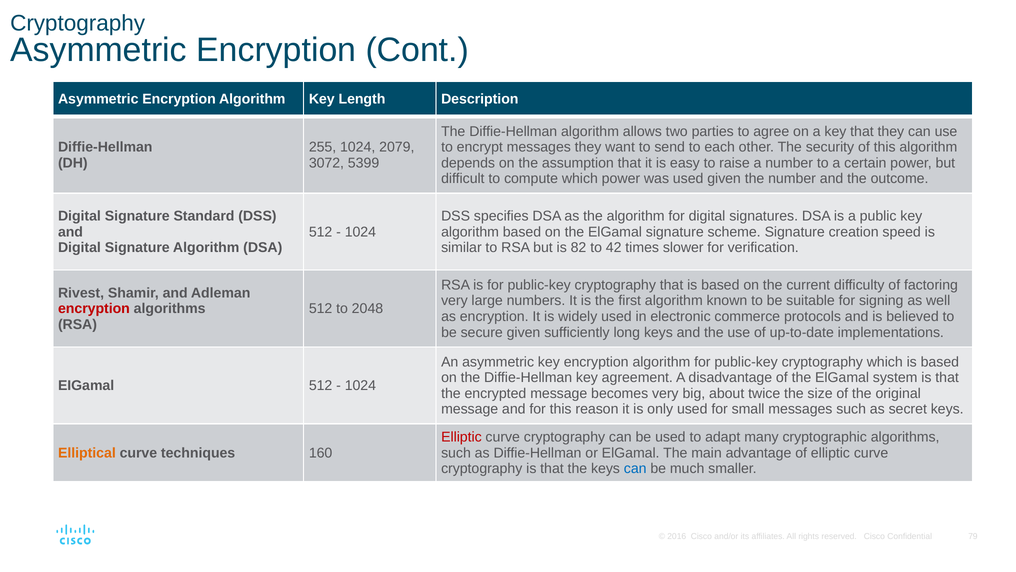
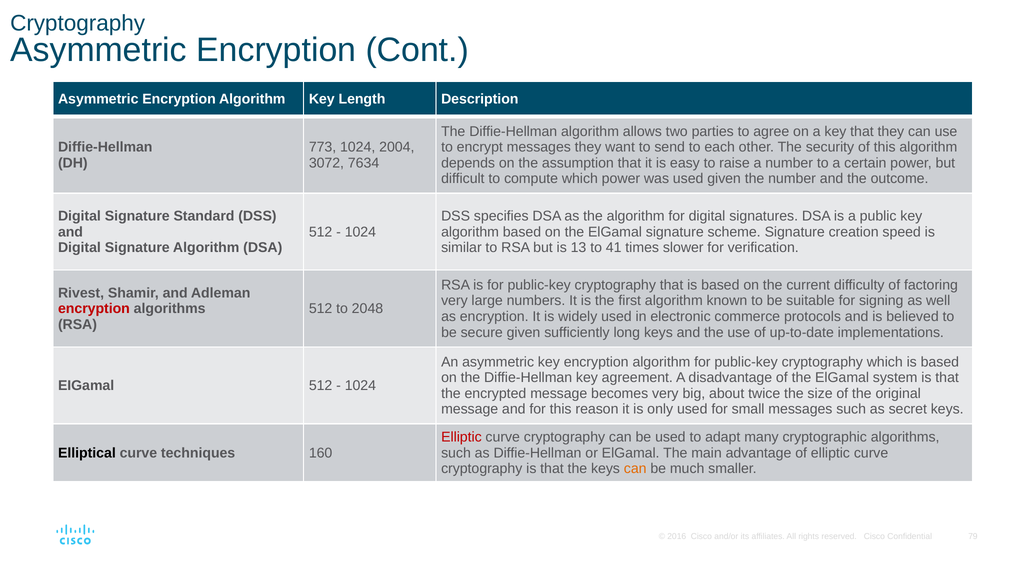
255: 255 -> 773
2079: 2079 -> 2004
5399: 5399 -> 7634
82: 82 -> 13
42: 42 -> 41
Elliptical colour: orange -> black
can at (635, 468) colour: blue -> orange
